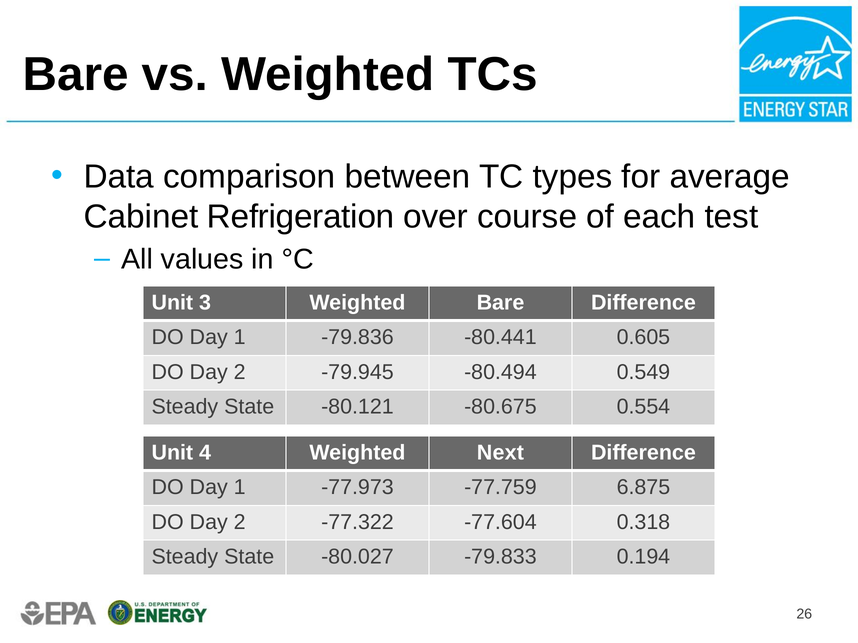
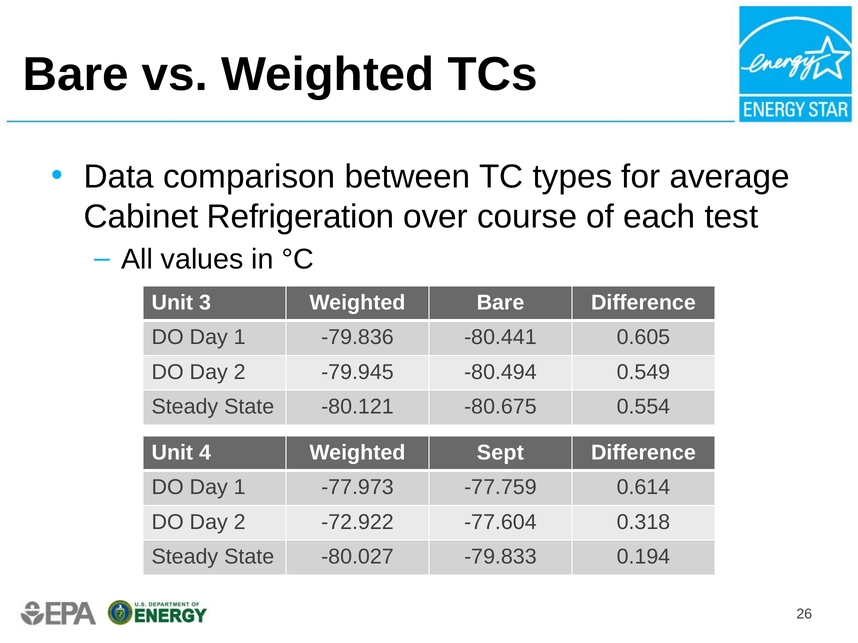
Next: Next -> Sept
6.875: 6.875 -> 0.614
-77.322: -77.322 -> -72.922
